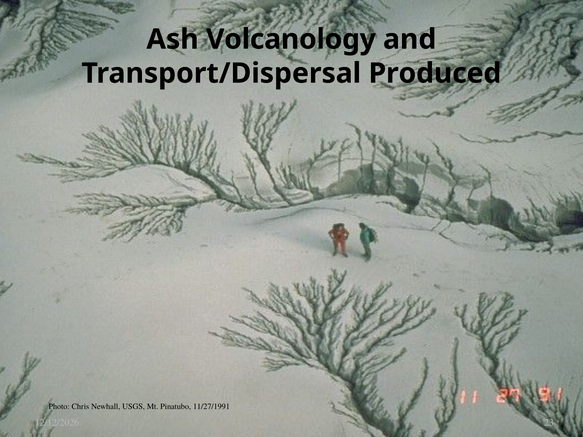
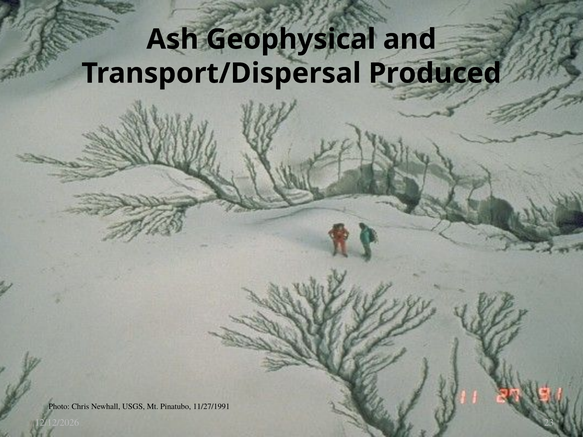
Volcanology: Volcanology -> Geophysical
